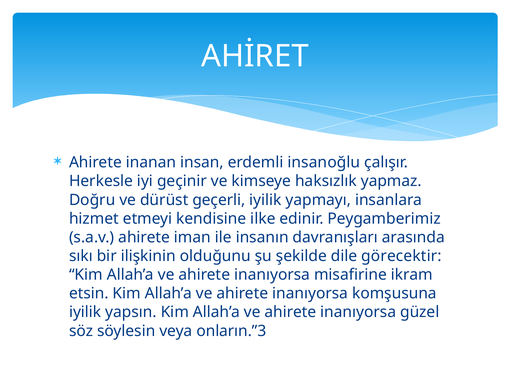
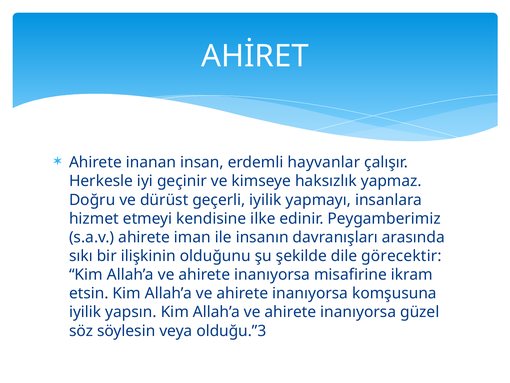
insanoğlu: insanoğlu -> hayvanlar
onların.”3: onların.”3 -> olduğu.”3
